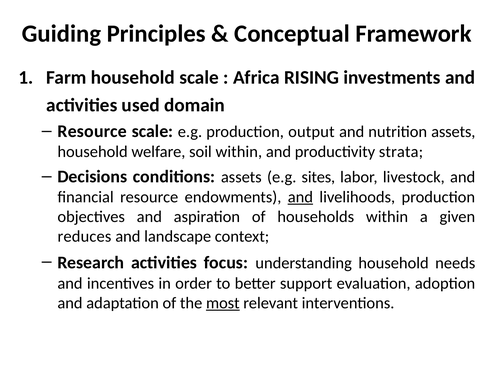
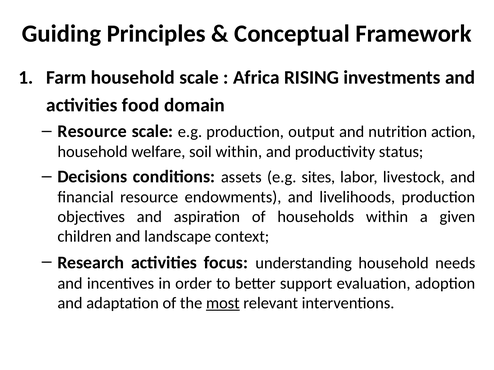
used: used -> food
nutrition assets: assets -> action
strata: strata -> status
and at (300, 197) underline: present -> none
reduces: reduces -> children
